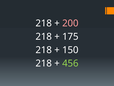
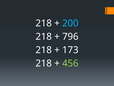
200 colour: pink -> light blue
175: 175 -> 796
150: 150 -> 173
